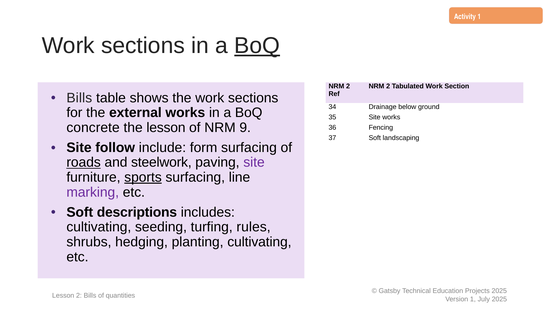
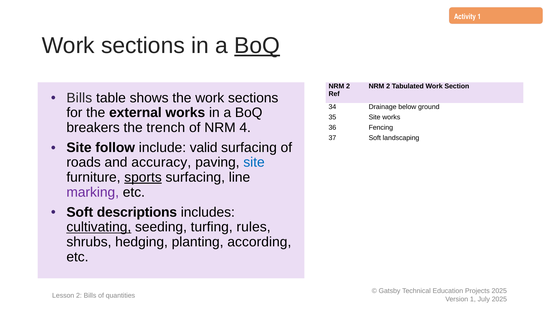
concrete: concrete -> breakers
the lesson: lesson -> trench
9: 9 -> 4
form: form -> valid
roads underline: present -> none
steelwork: steelwork -> accuracy
site at (254, 162) colour: purple -> blue
cultivating at (99, 227) underline: none -> present
planting cultivating: cultivating -> according
